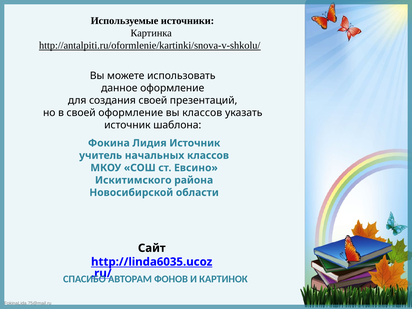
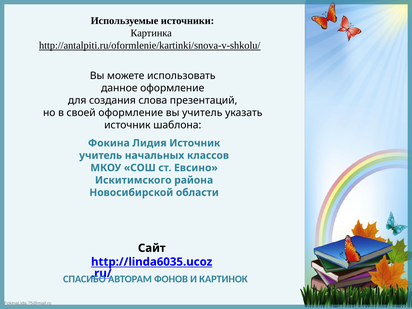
создания своей: своей -> слова
вы классов: классов -> учитель
